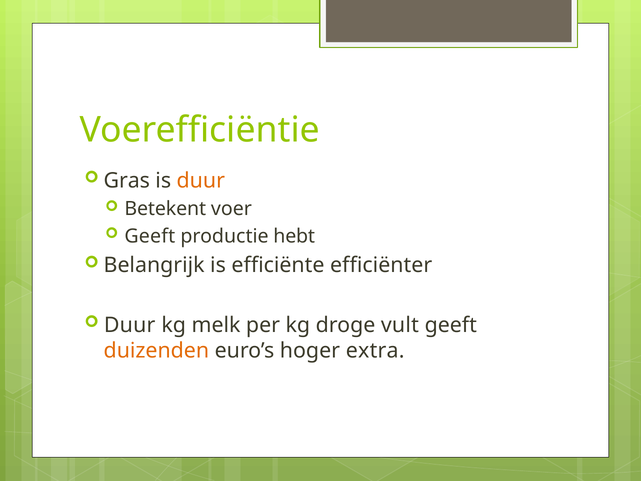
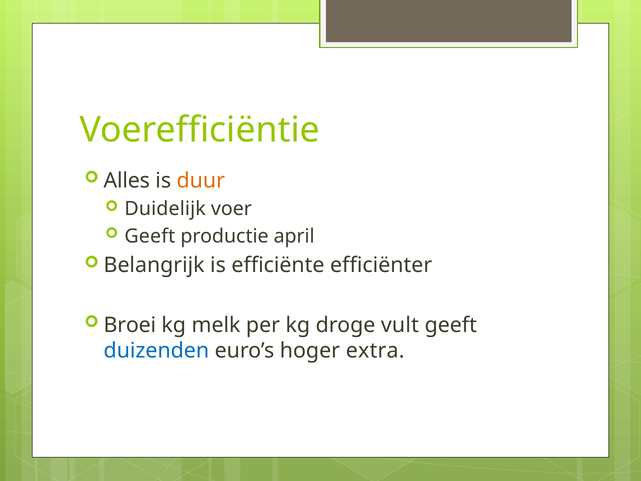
Gras: Gras -> Alles
Betekent: Betekent -> Duidelijk
hebt: hebt -> april
Duur at (130, 325): Duur -> Broei
duizenden colour: orange -> blue
